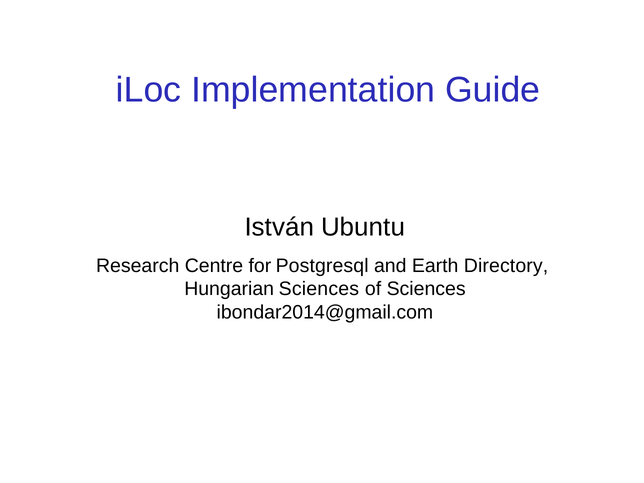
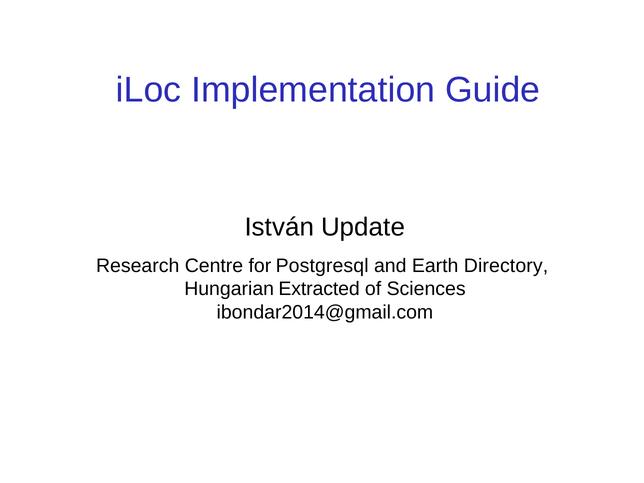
Ubuntu: Ubuntu -> Update
Hungarian Sciences: Sciences -> Extracted
